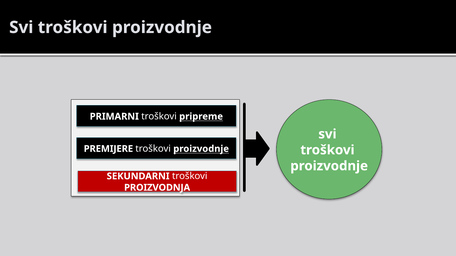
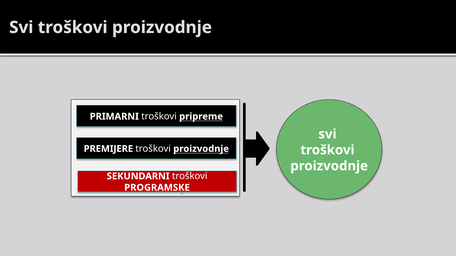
PROIZVODNJA: PROIZVODNJA -> PROGRAMSKE
